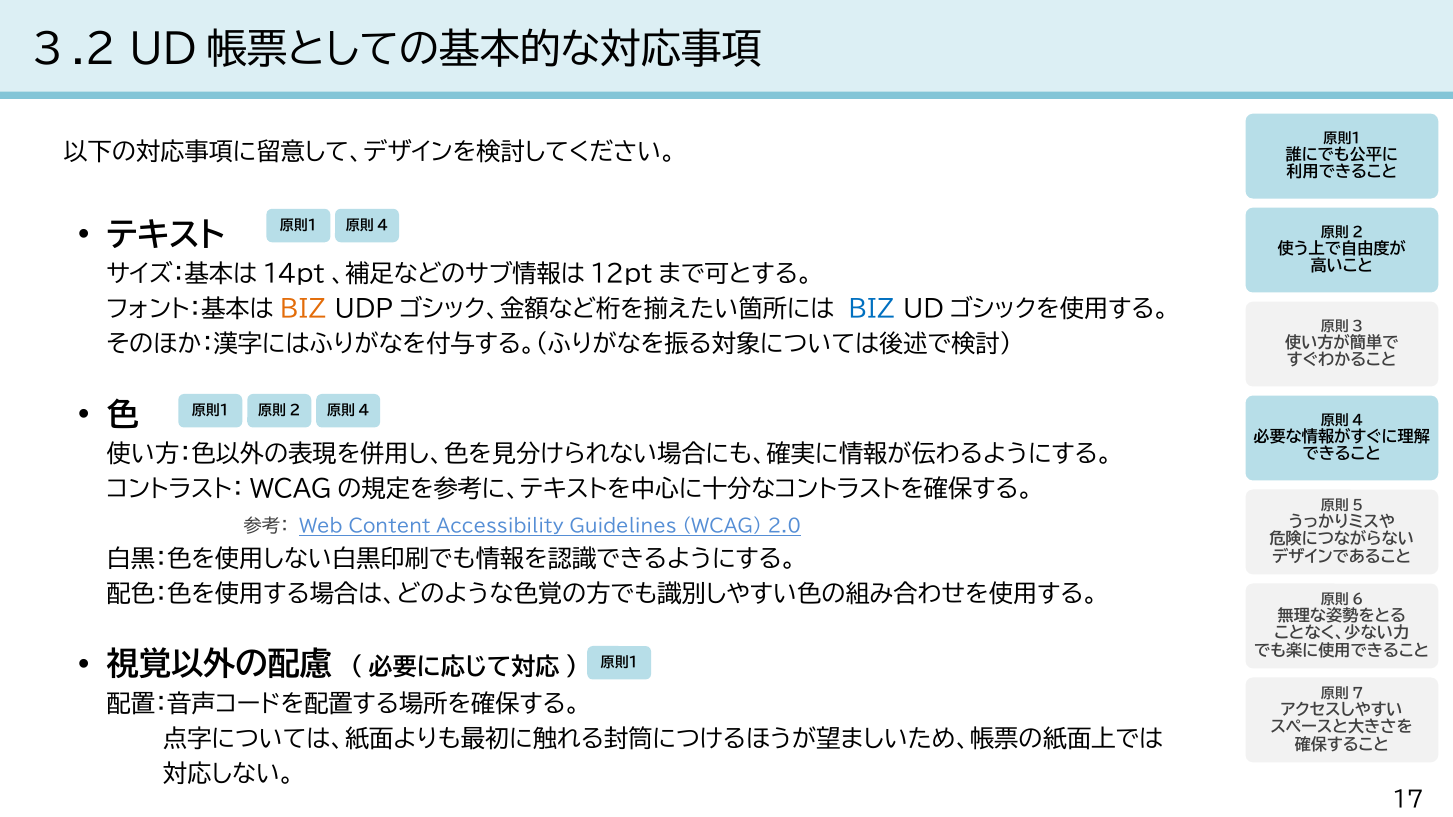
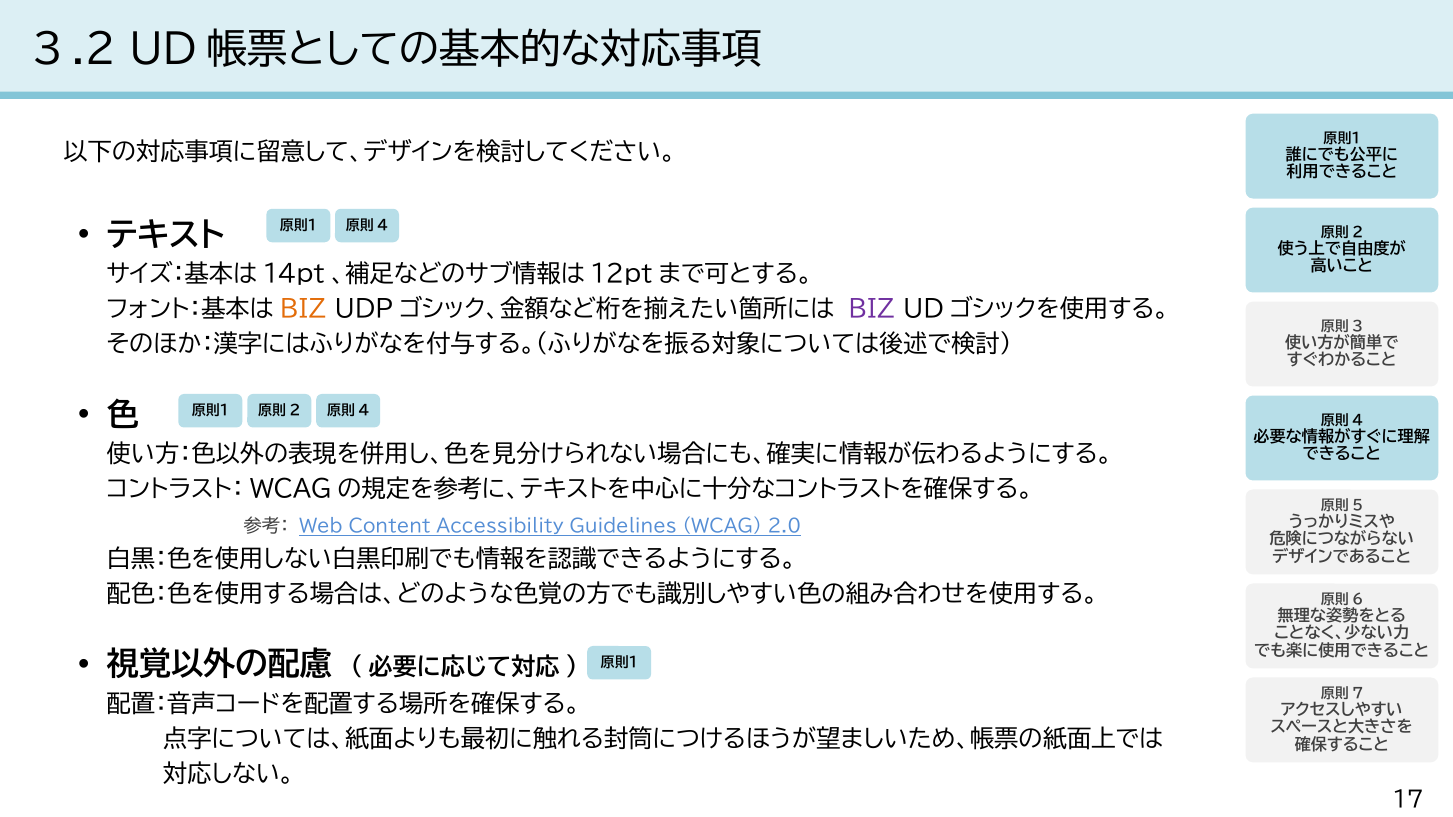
BIZ at (872, 310) colour: blue -> purple
